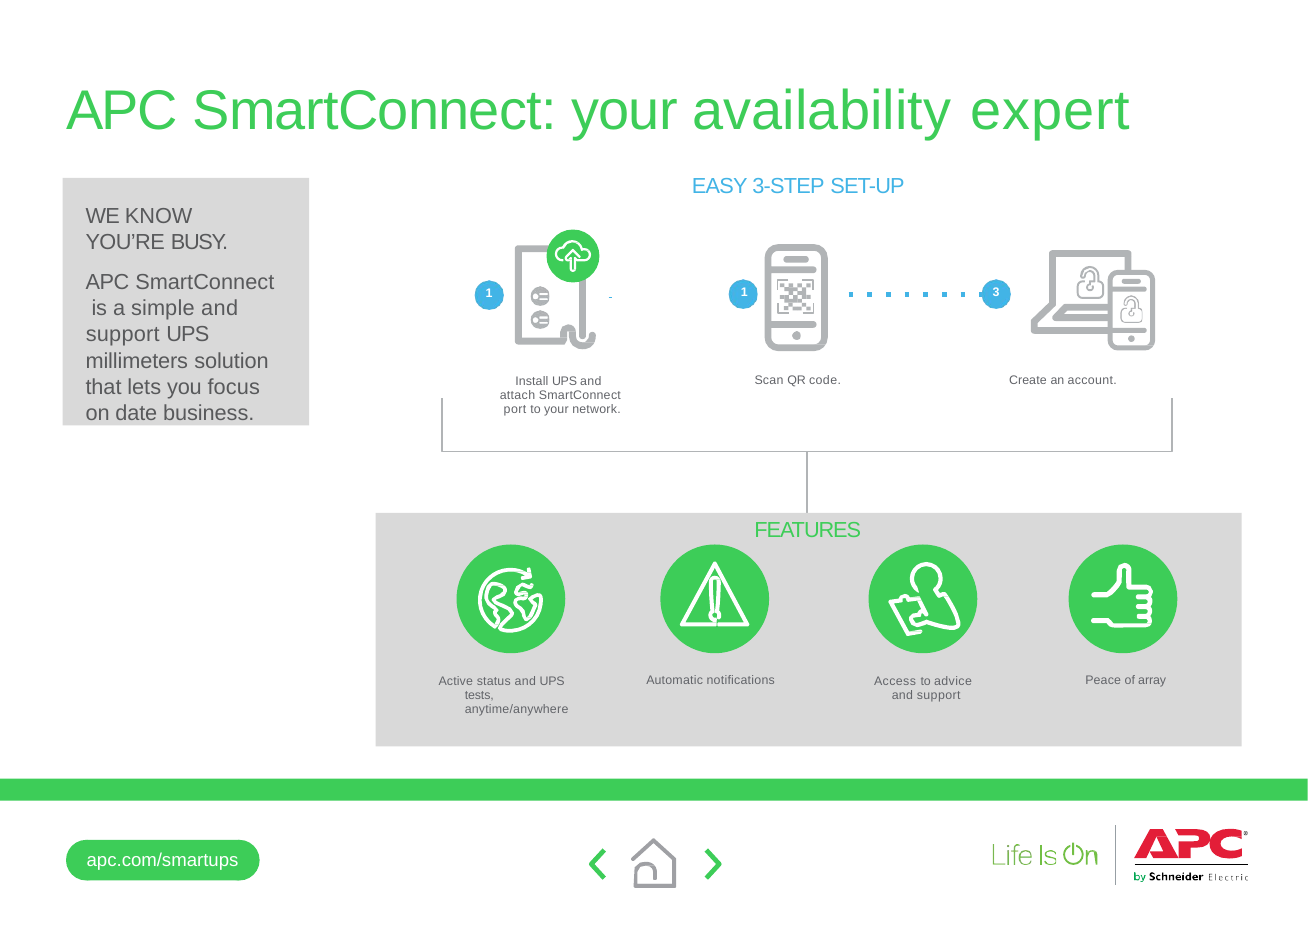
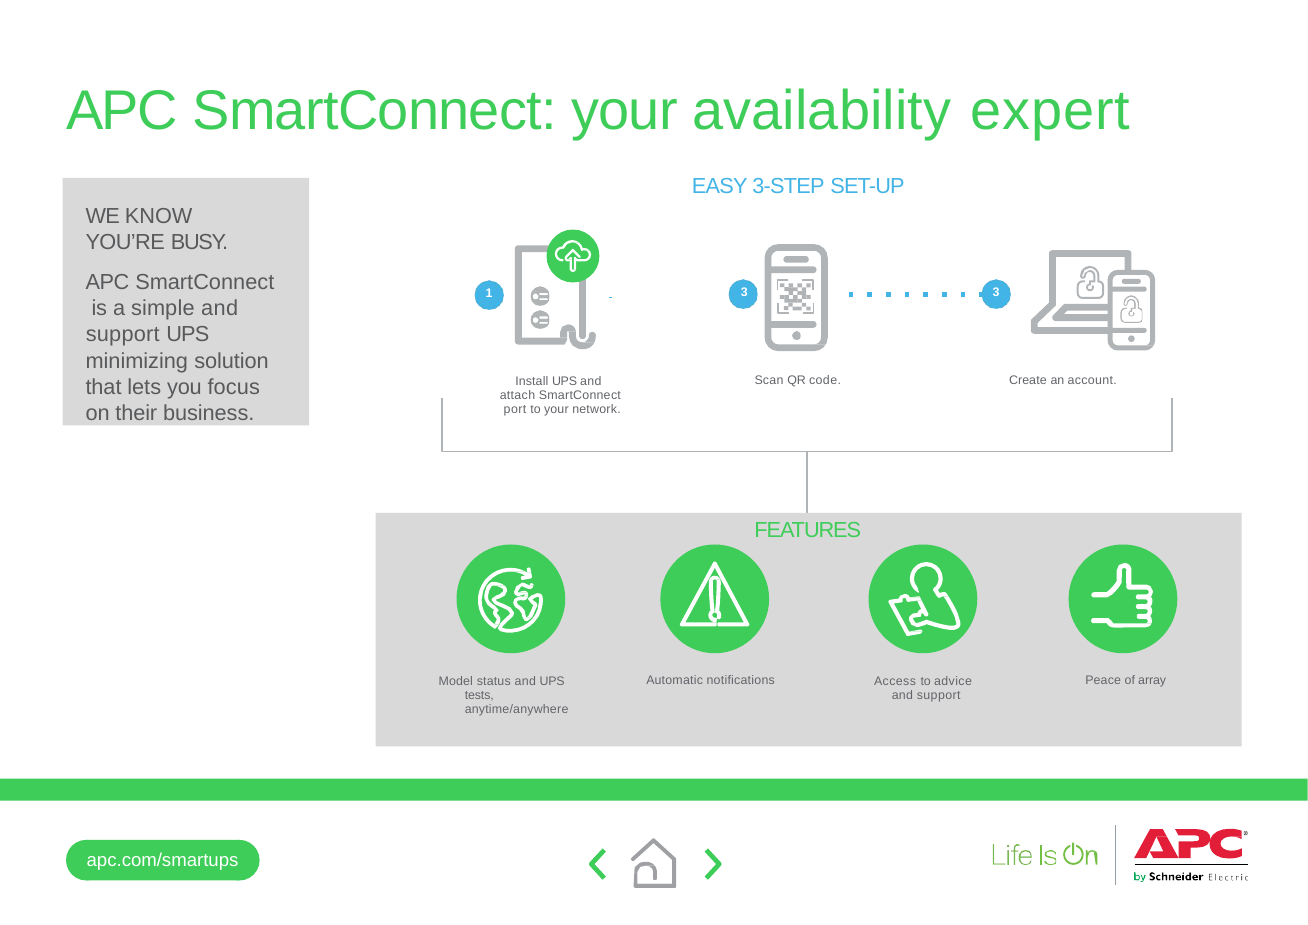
1 1: 1 -> 3
millimeters: millimeters -> minimizing
date: date -> their
Active: Active -> Model
